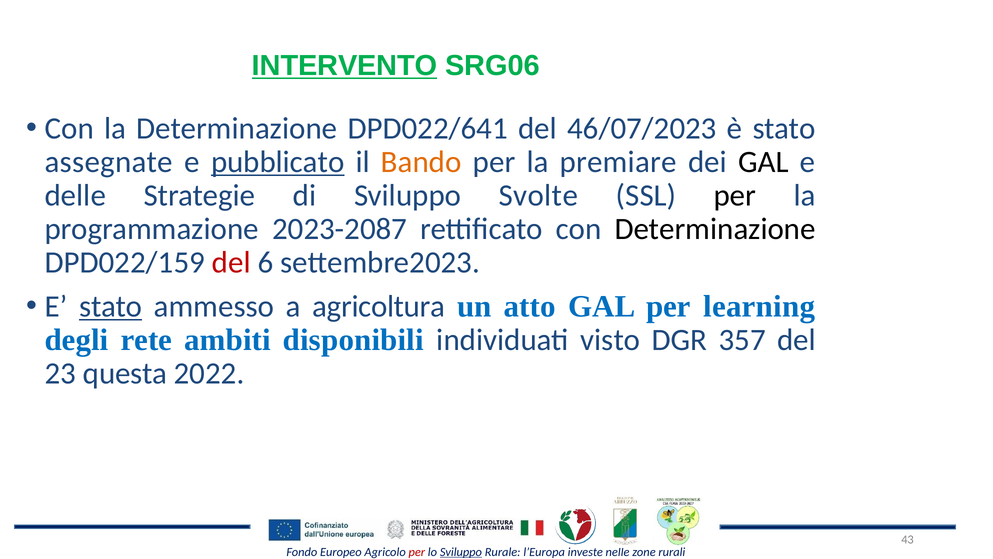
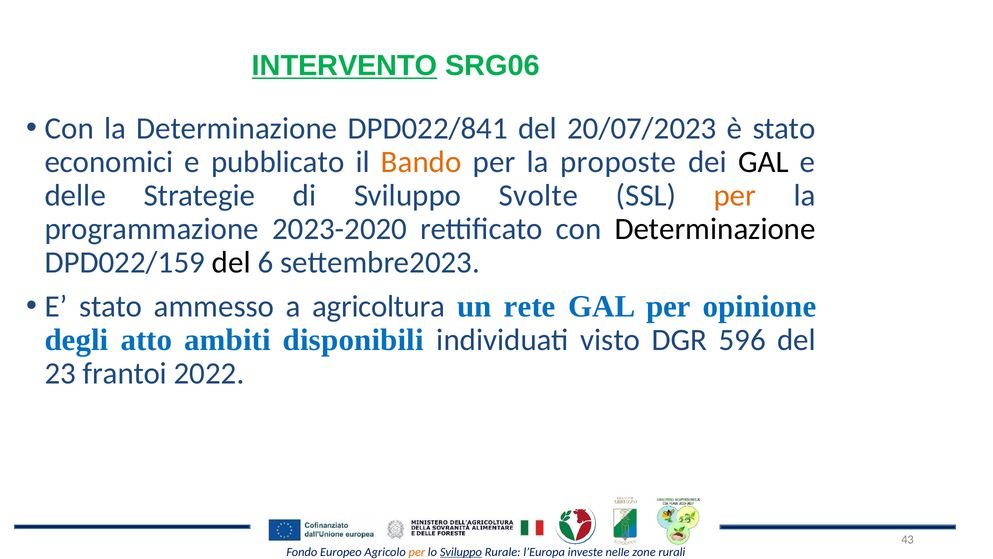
DPD022/641: DPD022/641 -> DPD022/841
46/07/2023: 46/07/2023 -> 20/07/2023
assegnate: assegnate -> economici
pubblicato underline: present -> none
premiare: premiare -> proposte
per at (735, 195) colour: black -> orange
2023-2087: 2023-2087 -> 2023-2020
del at (231, 262) colour: red -> black
stato at (111, 306) underline: present -> none
atto: atto -> rete
learning: learning -> opinione
rete: rete -> atto
357: 357 -> 596
questa: questa -> frantoi
per at (417, 552) colour: red -> orange
